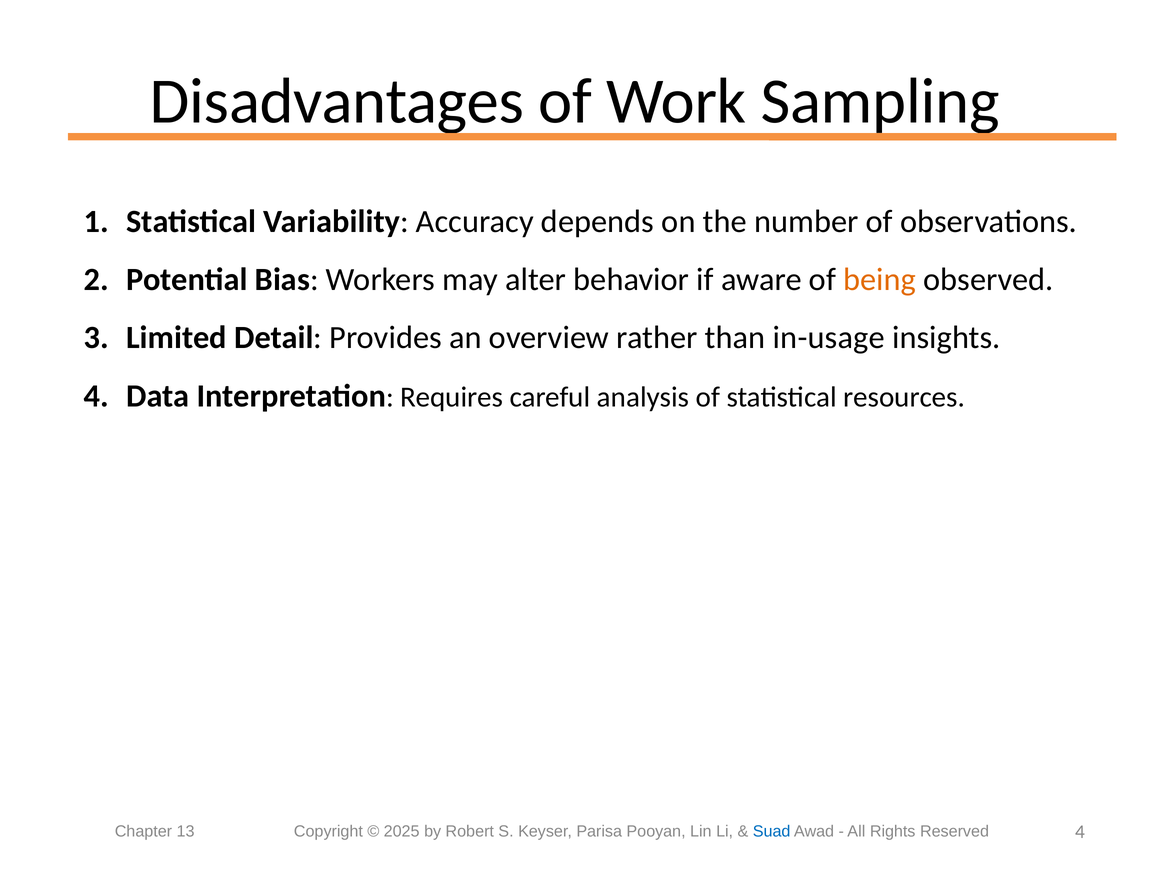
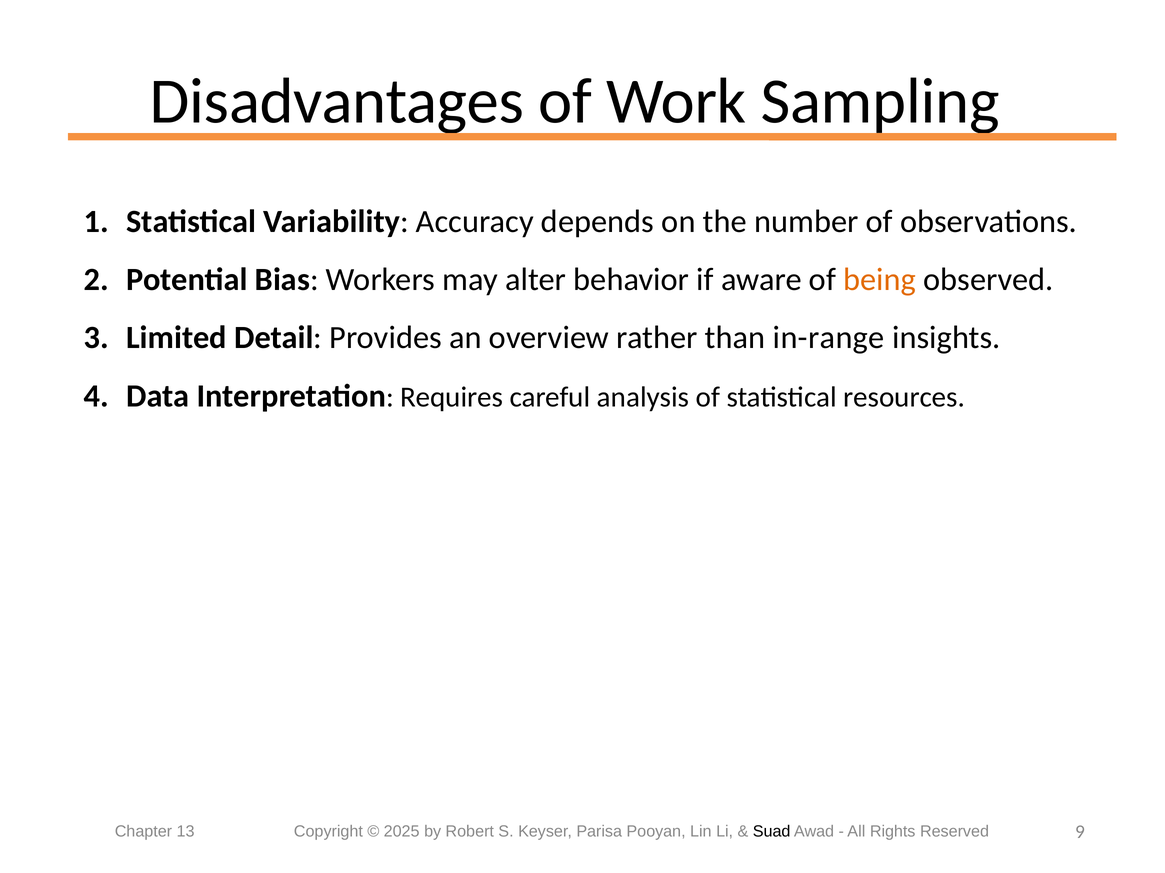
in-usage: in-usage -> in-range
Suad colour: blue -> black
Reserved 4: 4 -> 9
